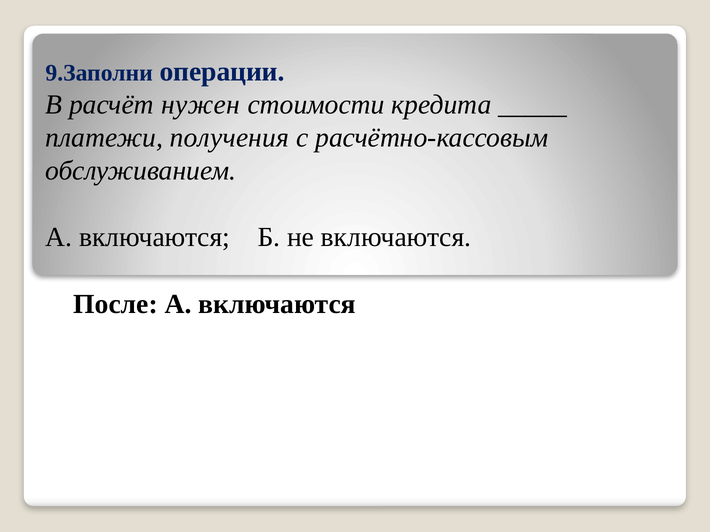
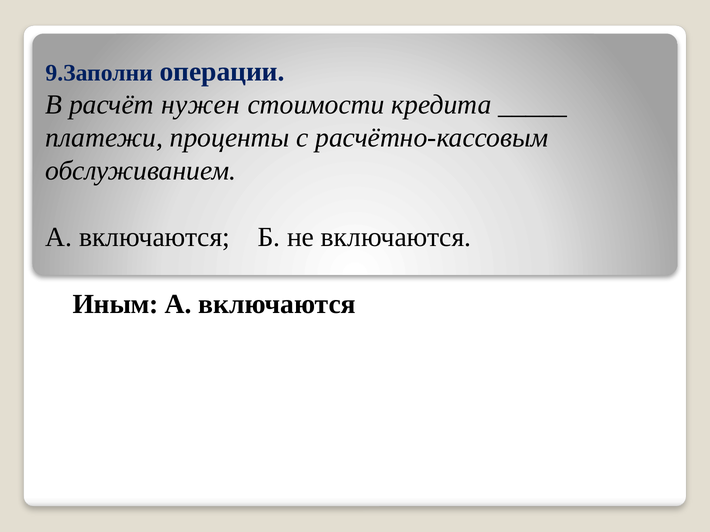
получения: получения -> проценты
После: После -> Иным
